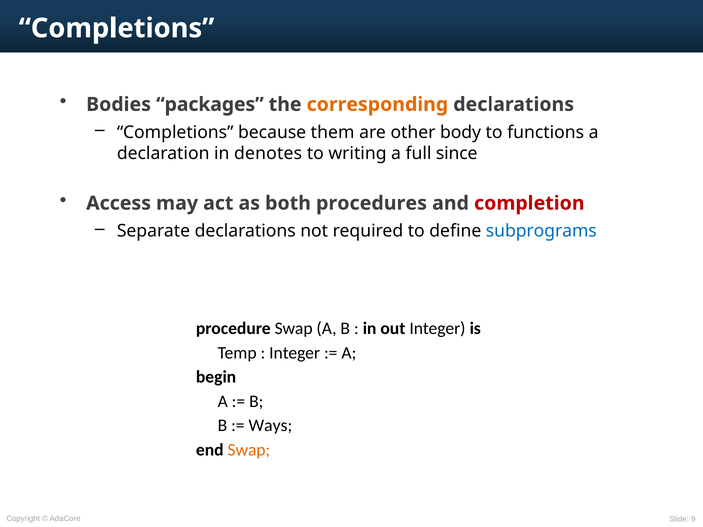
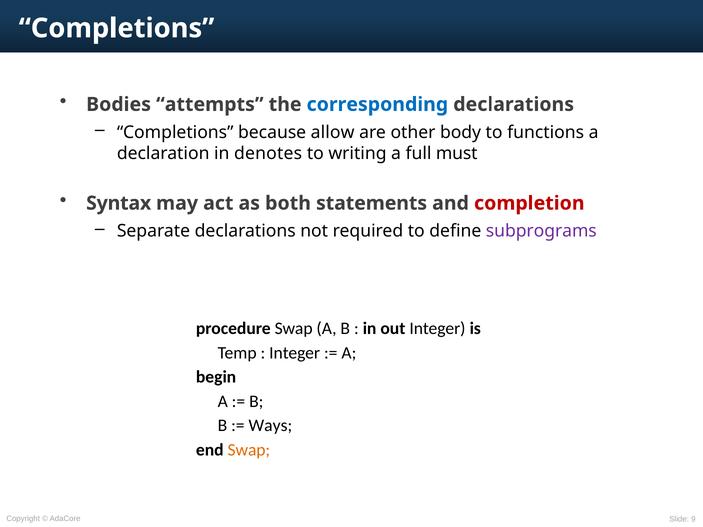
packages: packages -> attempts
corresponding colour: orange -> blue
them: them -> allow
since: since -> must
Access: Access -> Syntax
procedures: procedures -> statements
subprograms colour: blue -> purple
